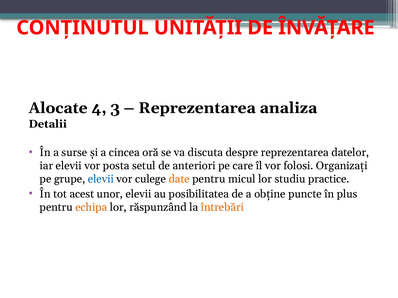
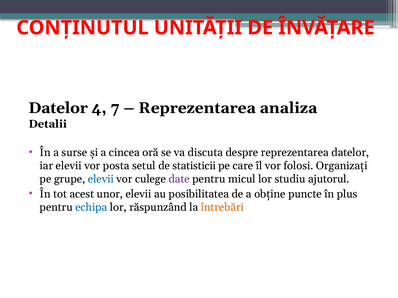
Alocate at (58, 108): Alocate -> Datelor
3: 3 -> 7
anteriori: anteriori -> statisticii
date colour: orange -> purple
practice: practice -> ajutorul
echipa colour: orange -> blue
